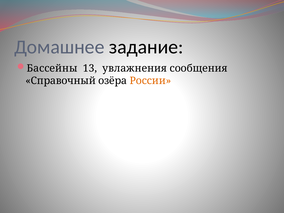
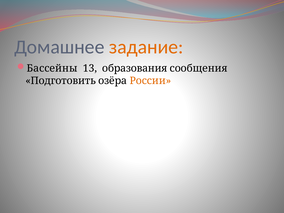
задание colour: black -> orange
увлажнения: увлажнения -> образования
Справочный: Справочный -> Подготовить
